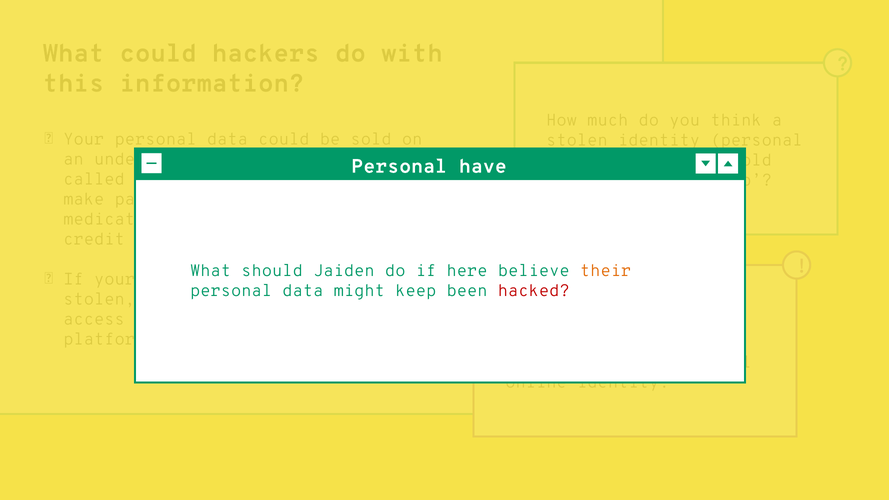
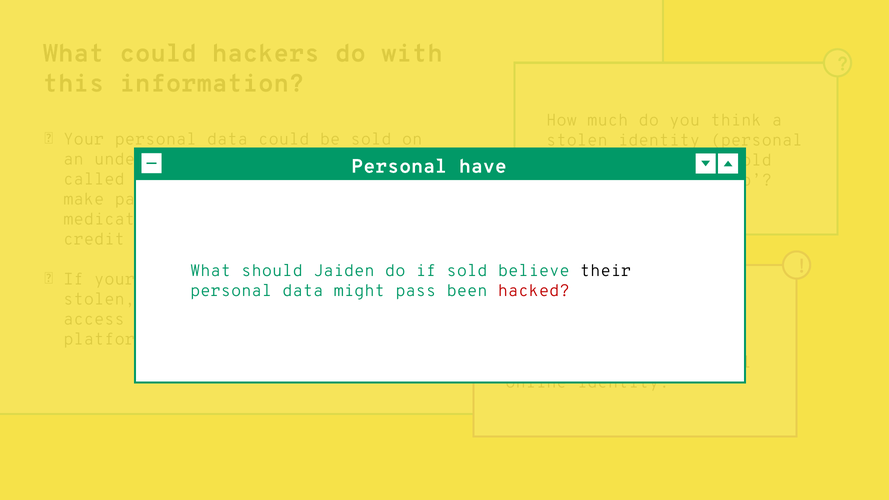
if here: here -> sold
their colour: orange -> black
keep: keep -> pass
